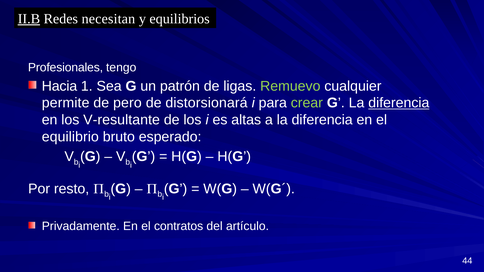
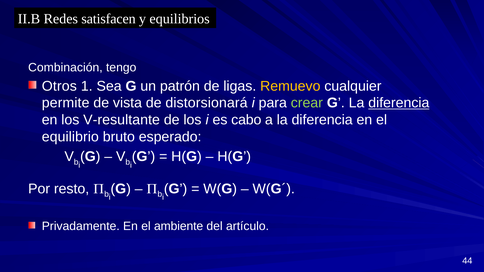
II.B underline: present -> none
necesitan: necesitan -> satisfacen
Profesionales: Profesionales -> Combinación
Hacia: Hacia -> Otros
Remuevo colour: light green -> yellow
pero: pero -> vista
altas: altas -> cabo
contratos: contratos -> ambiente
